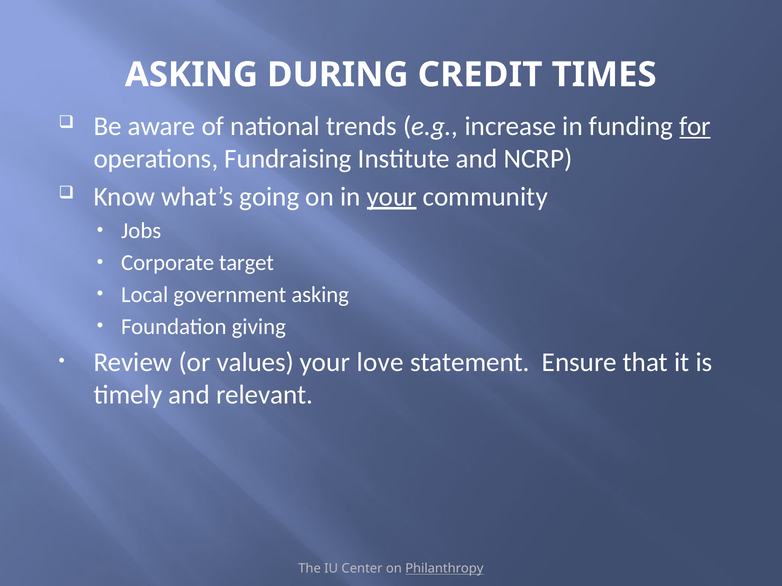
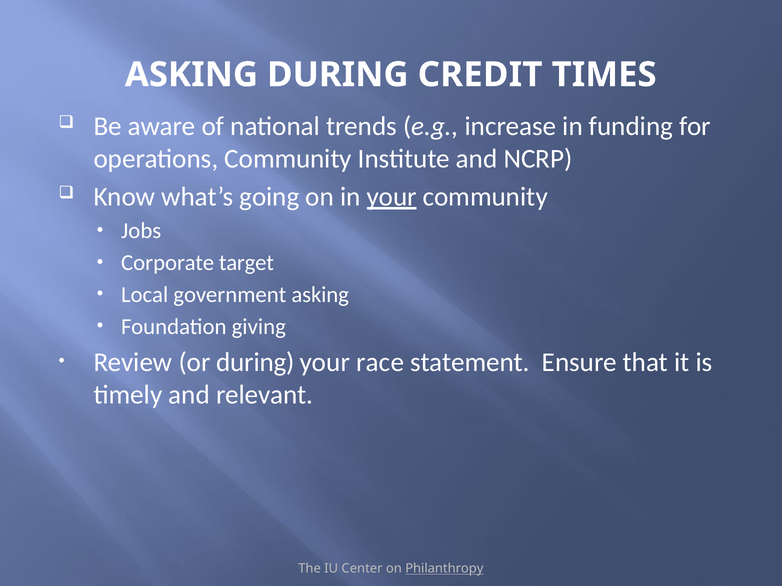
for underline: present -> none
operations Fundraising: Fundraising -> Community
or values: values -> during
love: love -> race
